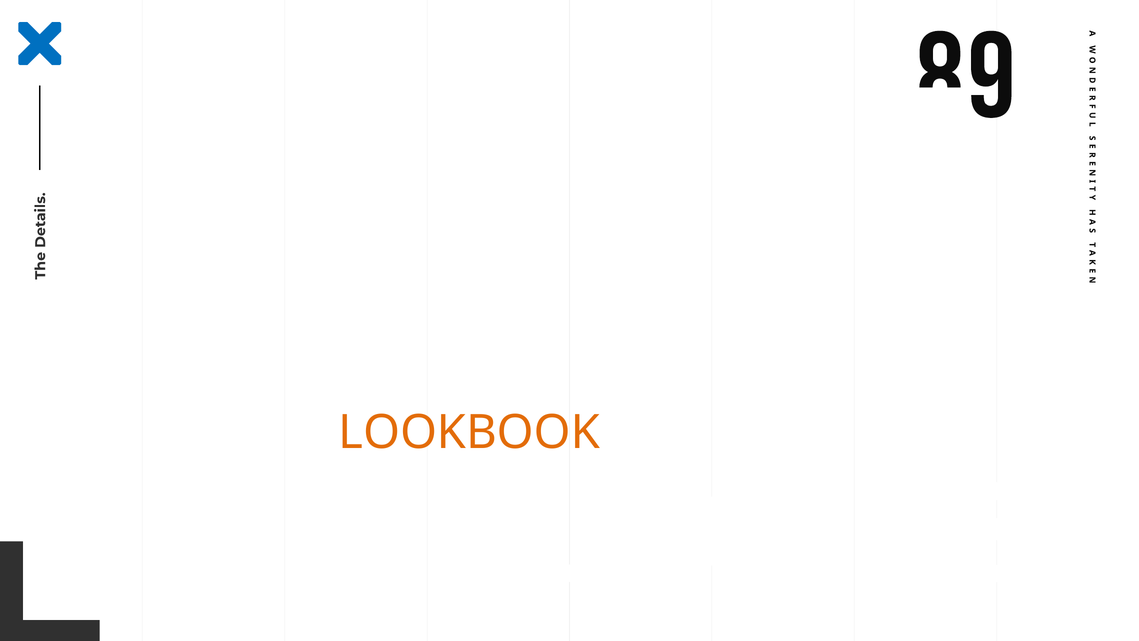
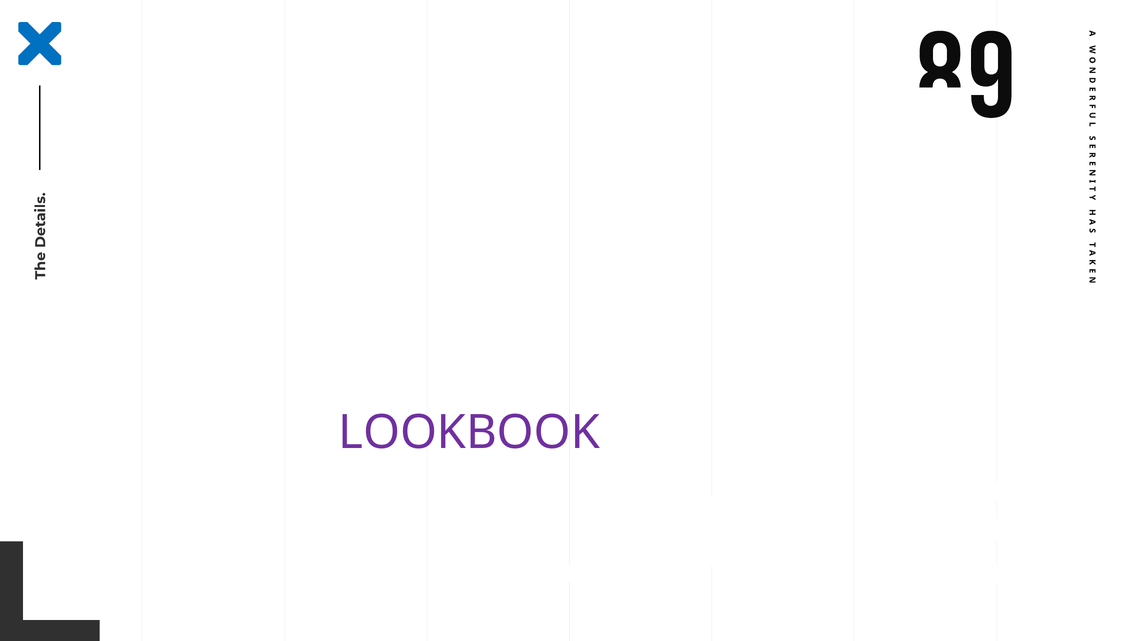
LOOKBOOK colour: orange -> purple
